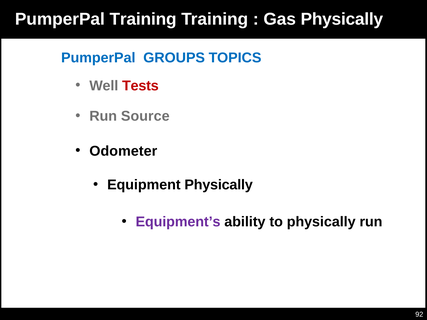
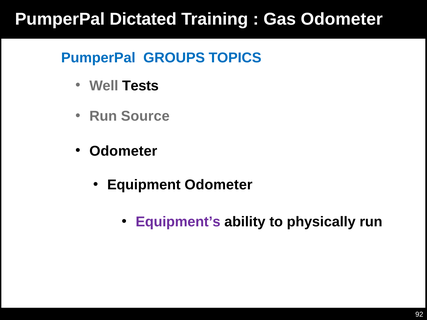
PumperPal Training: Training -> Dictated
Gas Physically: Physically -> Odometer
Tests colour: red -> black
Equipment Physically: Physically -> Odometer
